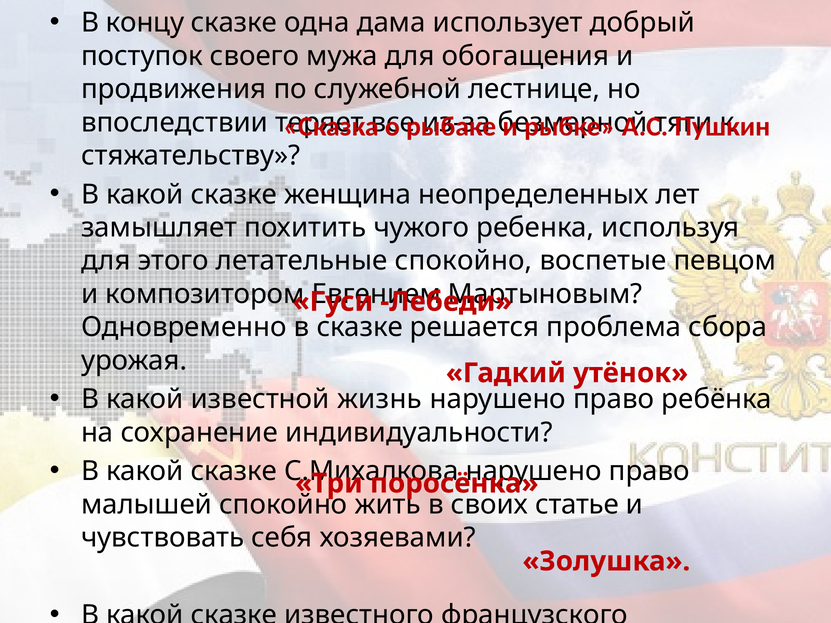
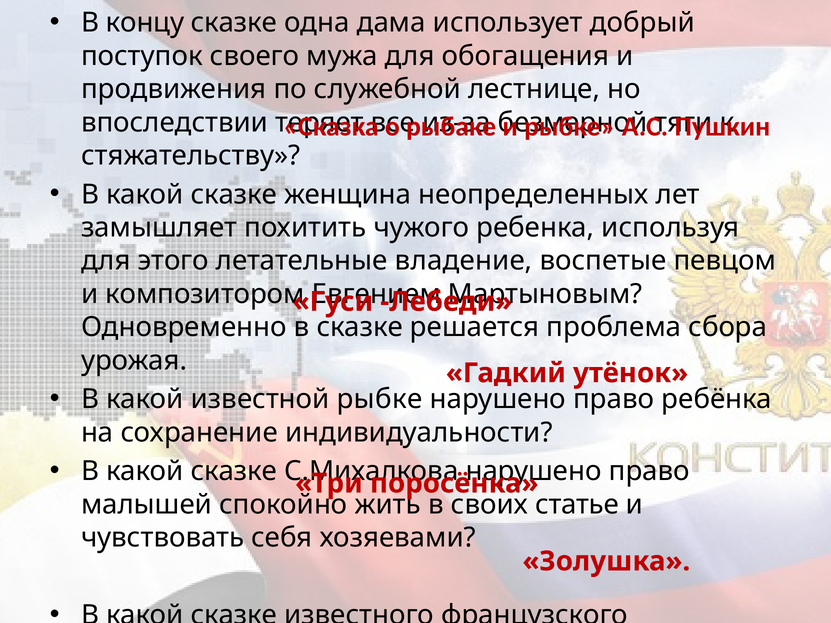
летательные спокойно: спокойно -> владение
известной жизнь: жизнь -> рыбке
